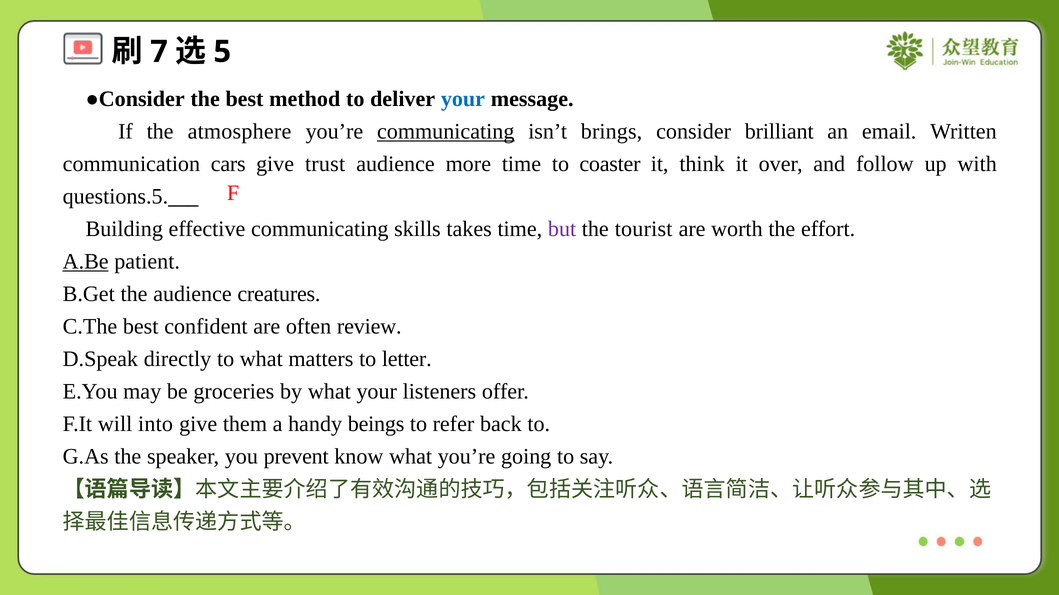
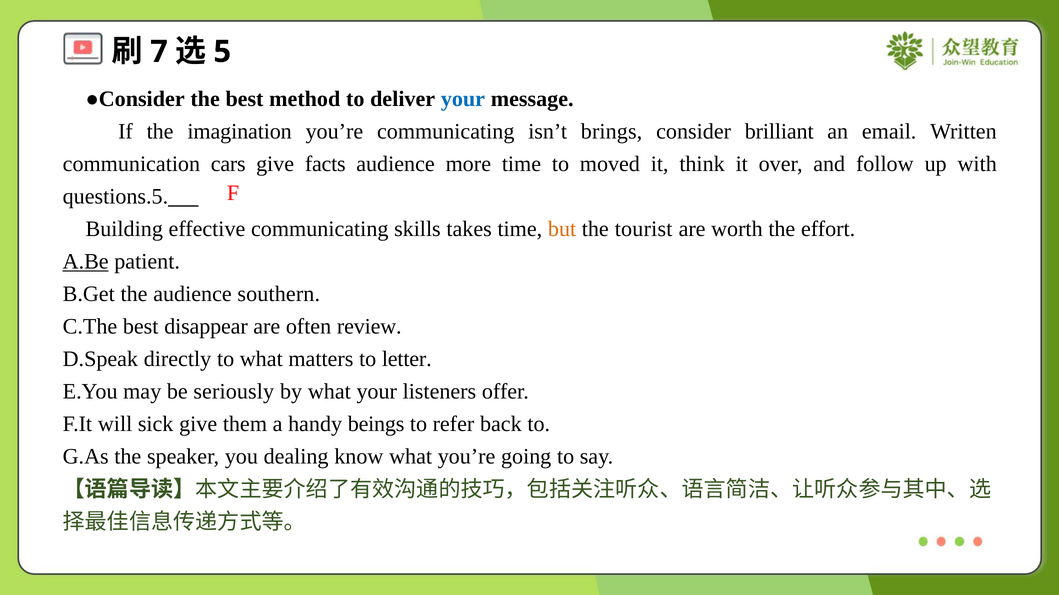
atmosphere: atmosphere -> imagination
communicating at (446, 132) underline: present -> none
trust: trust -> facts
coaster: coaster -> moved
but colour: purple -> orange
creatures: creatures -> southern
confident: confident -> disappear
groceries: groceries -> seriously
into: into -> sick
prevent: prevent -> dealing
